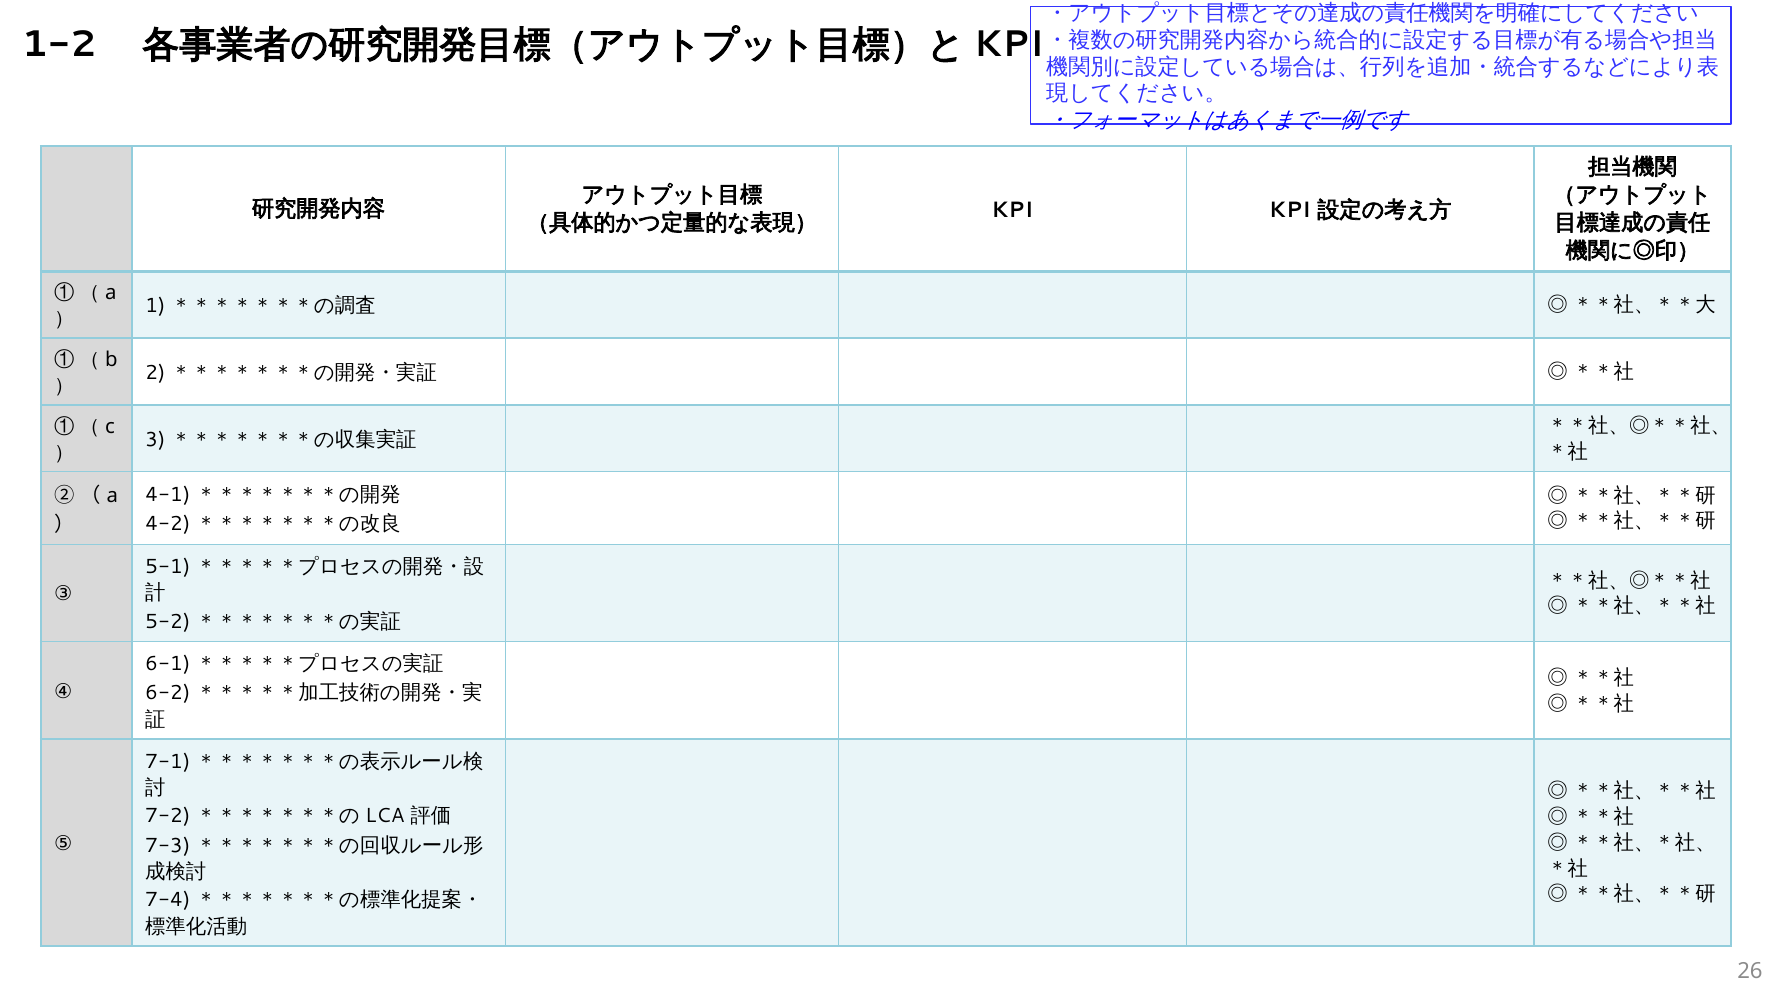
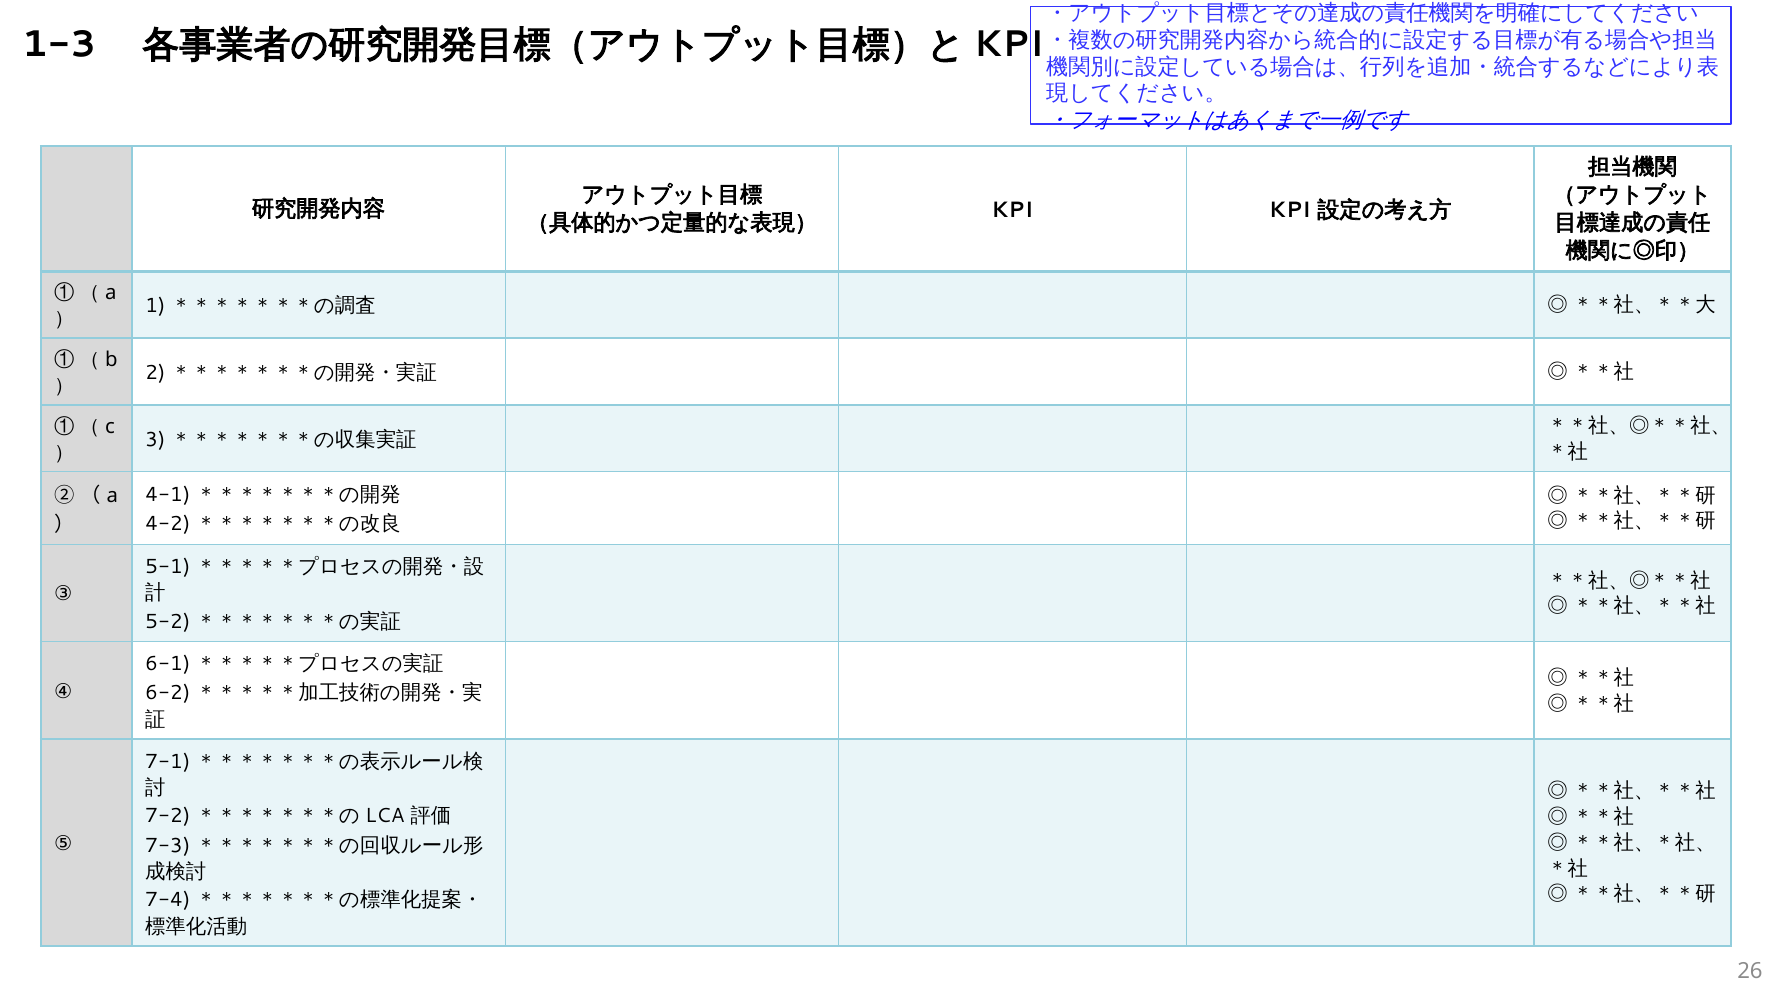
1-2: 1-2 -> 1-3
